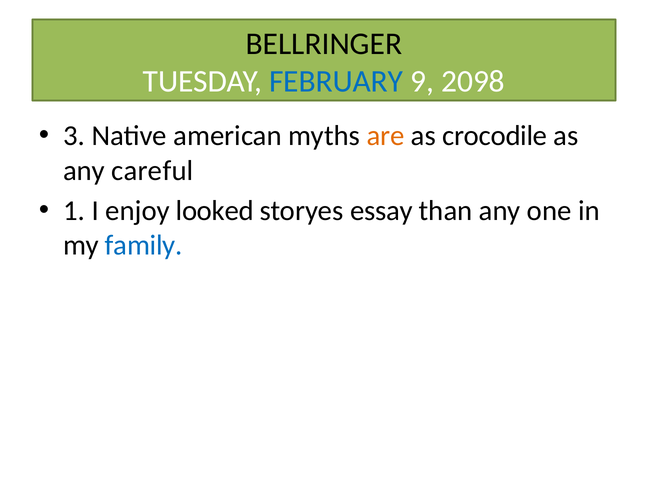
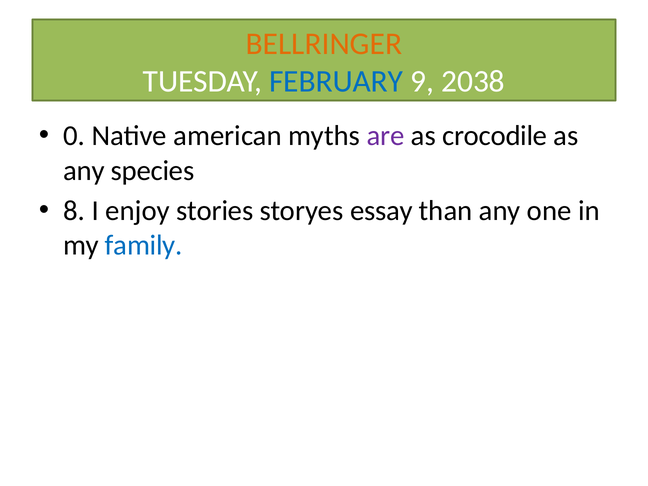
BELLRINGER colour: black -> orange
2098: 2098 -> 2038
3: 3 -> 0
are colour: orange -> purple
careful: careful -> species
1: 1 -> 8
looked: looked -> stories
